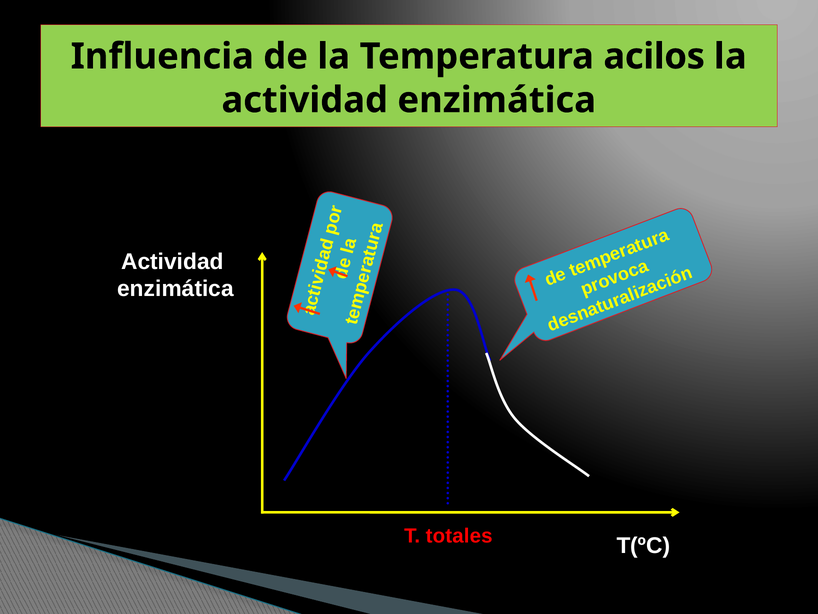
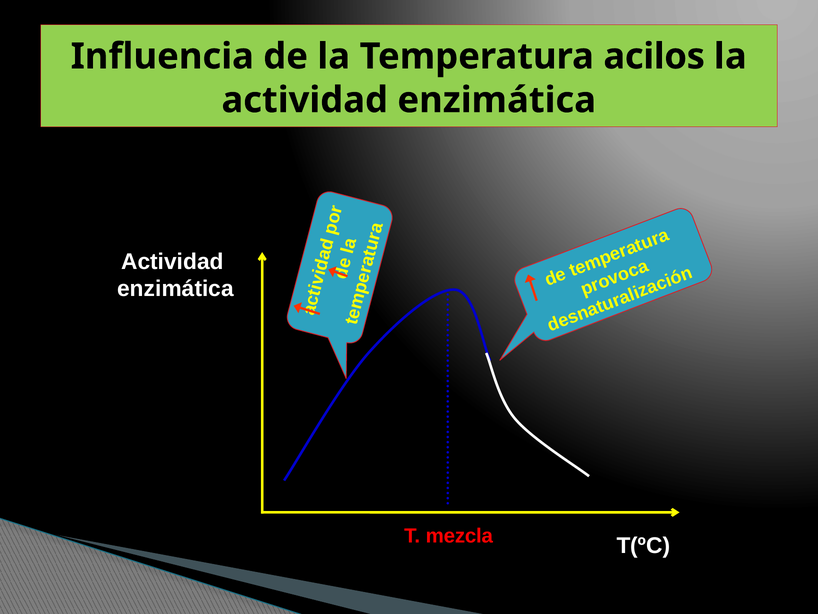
totales: totales -> mezcla
